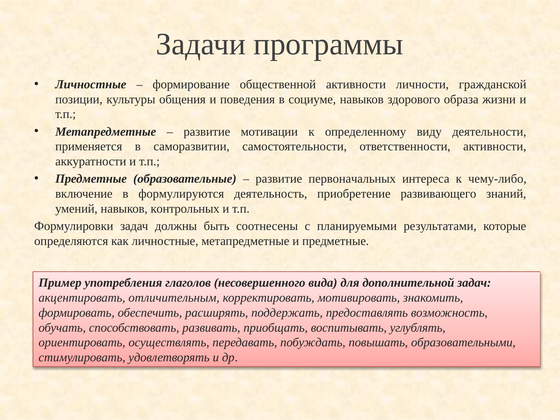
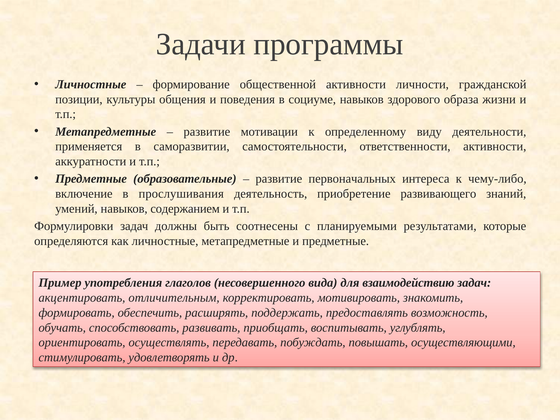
формулируются: формулируются -> прослушивания
контрольных: контрольных -> содержанием
дополнительной: дополнительной -> взаимодействию
образовательными: образовательными -> осуществляющими
